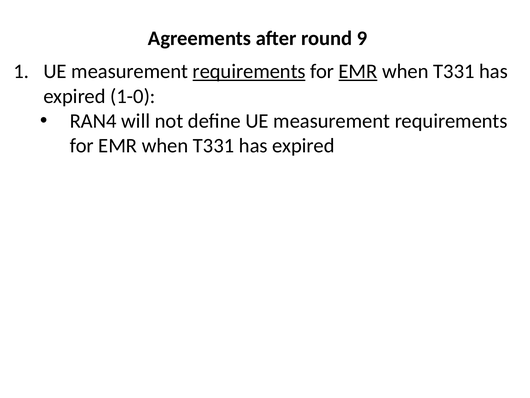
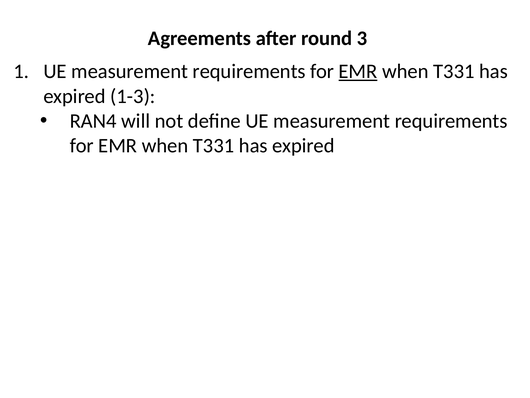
9: 9 -> 3
requirements at (249, 71) underline: present -> none
1-0: 1-0 -> 1-3
